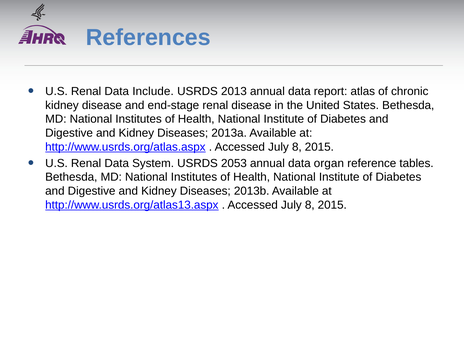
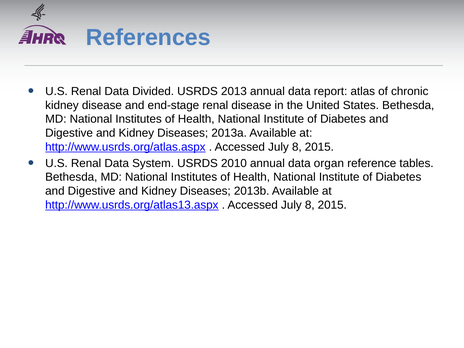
Include: Include -> Divided
2053: 2053 -> 2010
